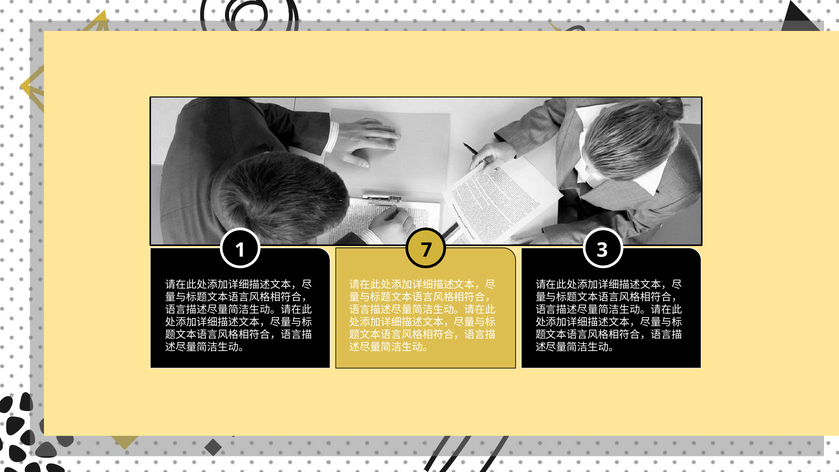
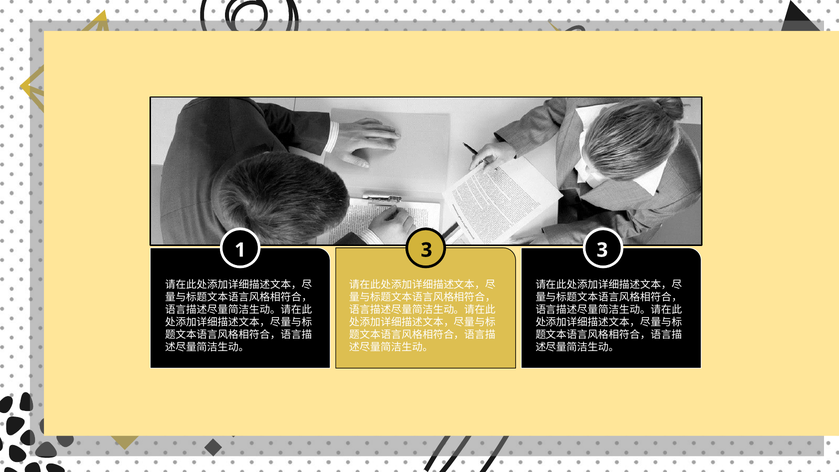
1 7: 7 -> 3
